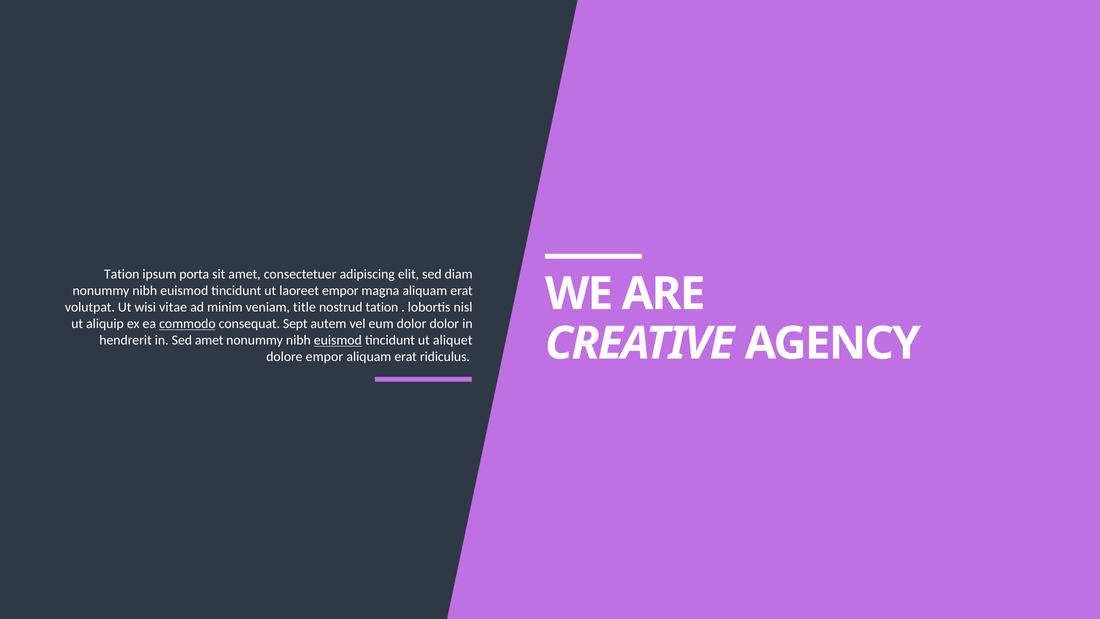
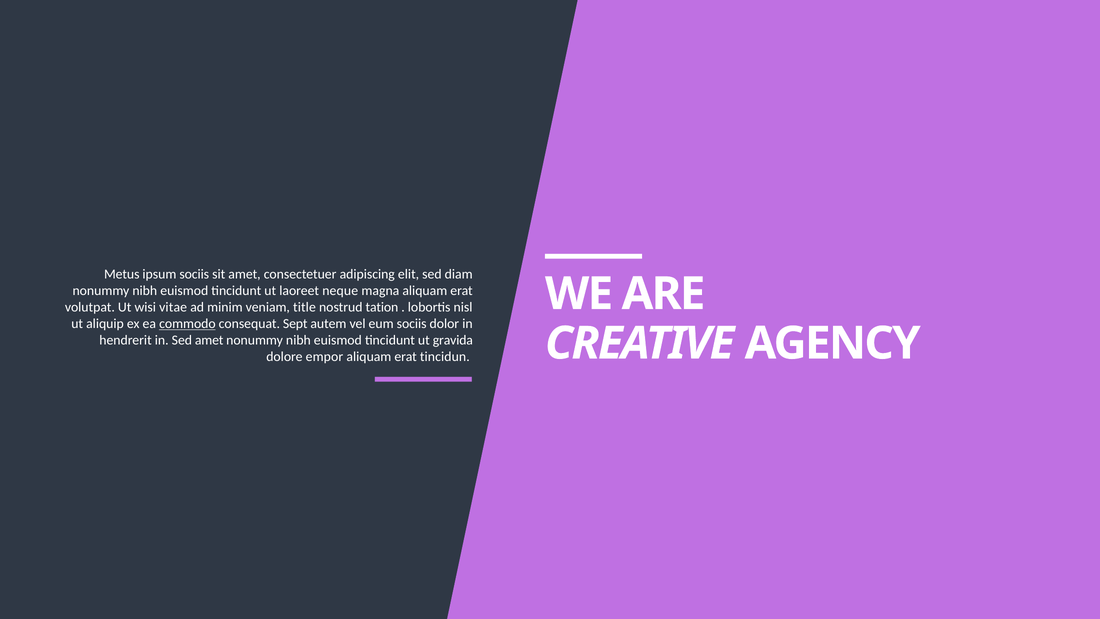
Tation at (122, 274): Tation -> Metus
ipsum porta: porta -> sociis
laoreet empor: empor -> neque
eum dolor: dolor -> sociis
euismod at (338, 340) underline: present -> none
aliquet: aliquet -> gravida
ridiculus: ridiculus -> tincidun
